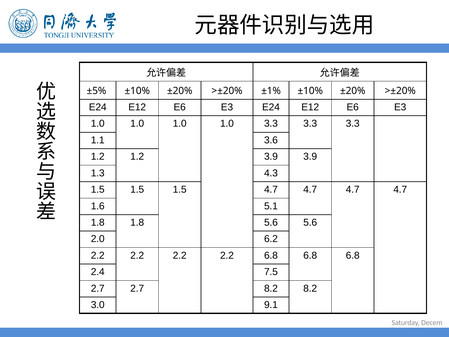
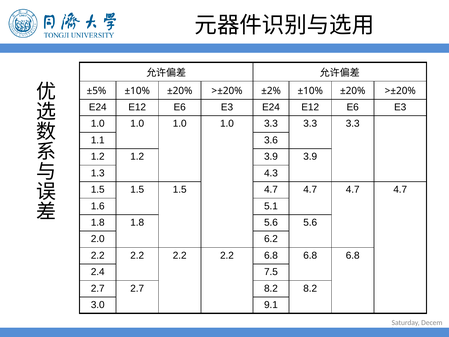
±1%: ±1% -> ±2%
